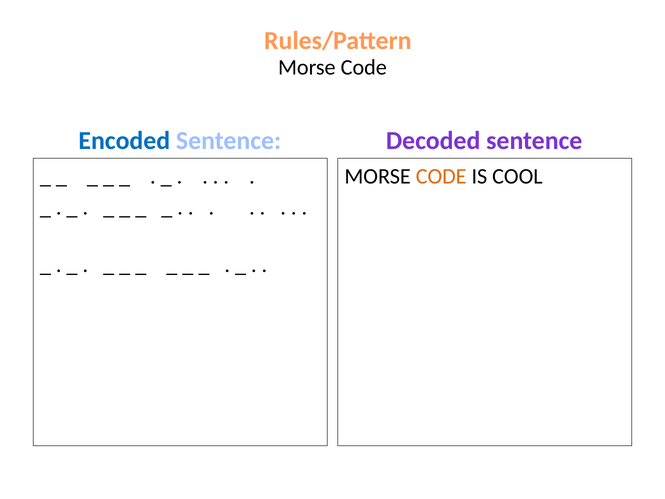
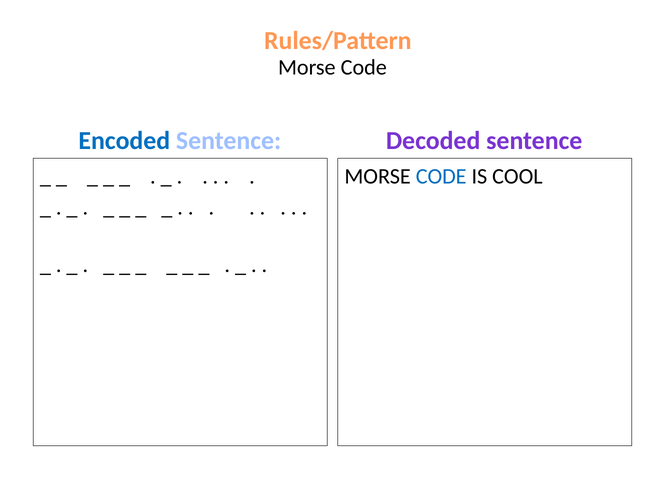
CODE at (441, 176) colour: orange -> blue
